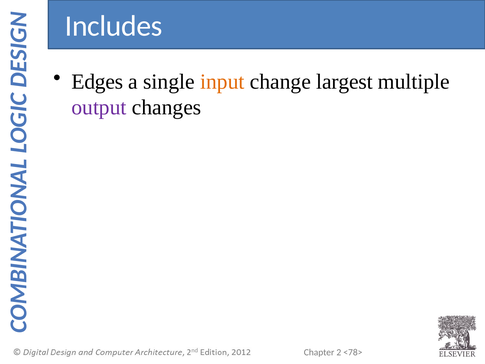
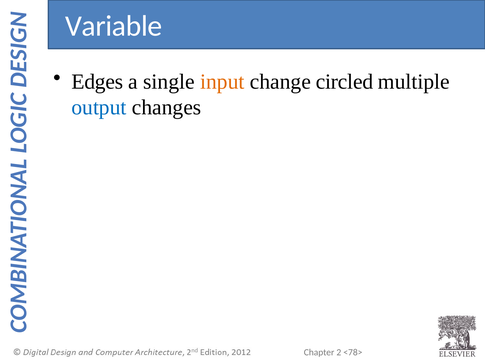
Includes: Includes -> Variable
largest: largest -> circled
output colour: purple -> blue
